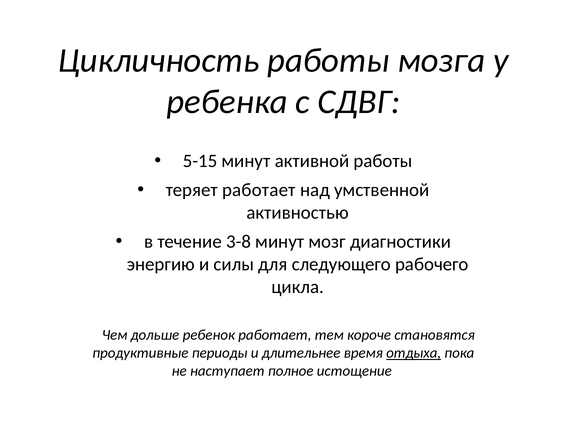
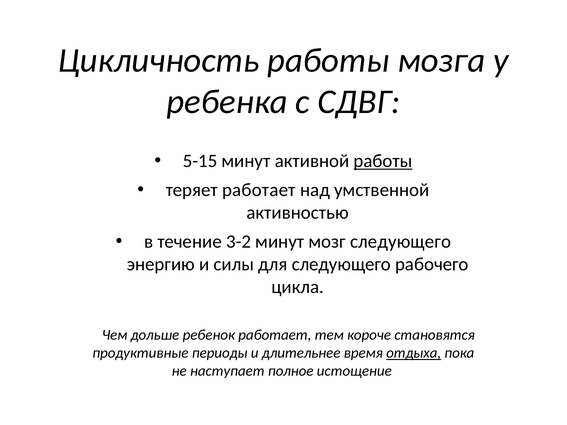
работы at (383, 161) underline: none -> present
3-8: 3-8 -> 3-2
мозг диагностики: диагностики -> следующего
